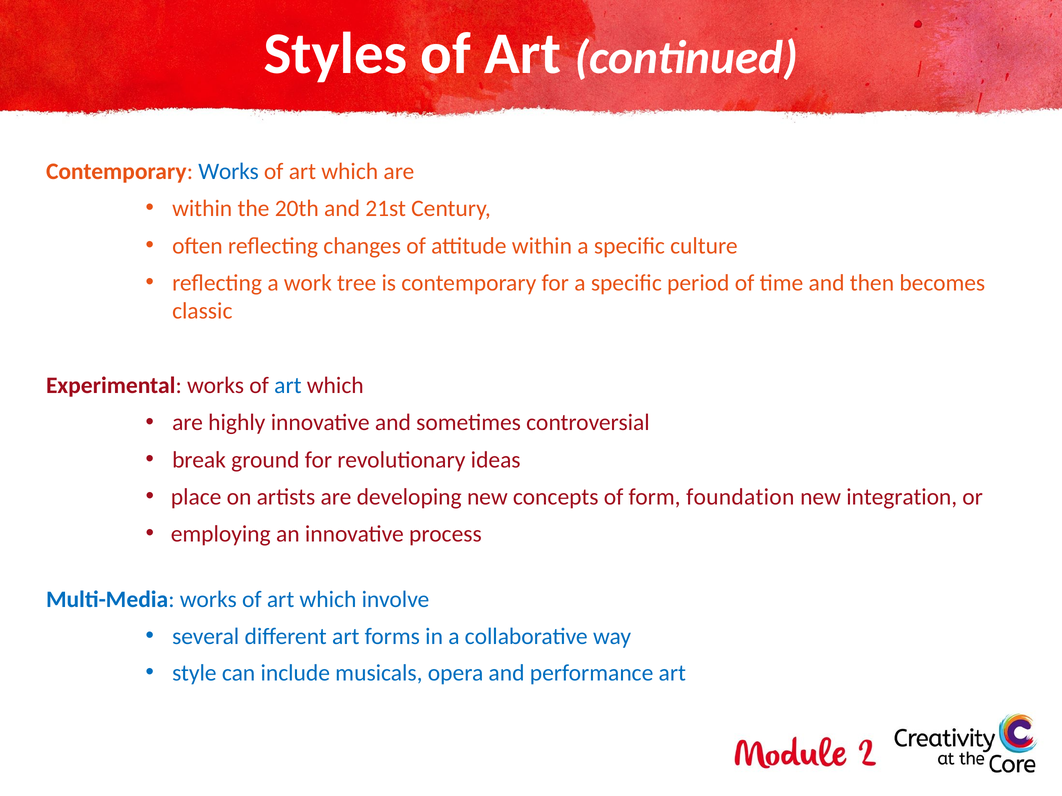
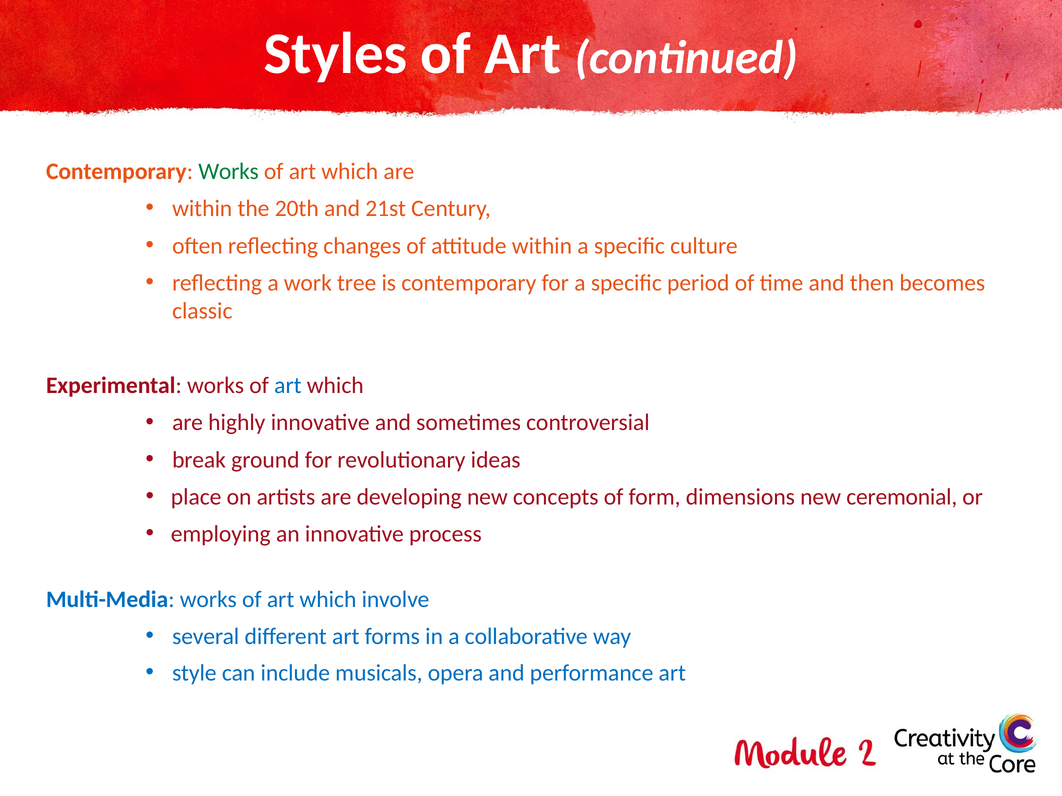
Works at (229, 172) colour: blue -> green
foundation: foundation -> dimensions
integration: integration -> ceremonial
